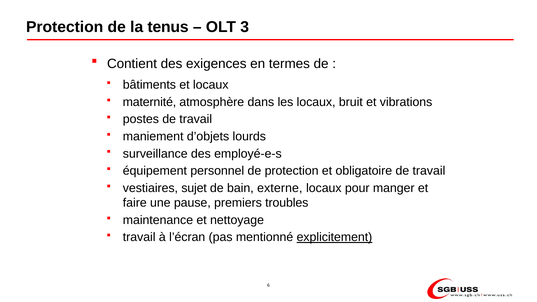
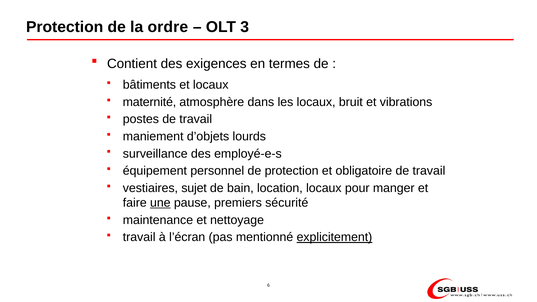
tenus: tenus -> ordre
externe: externe -> location
une underline: none -> present
troubles: troubles -> sécurité
